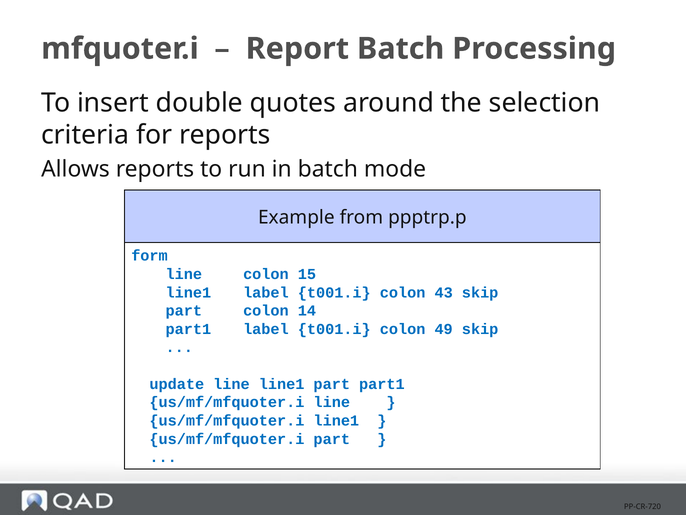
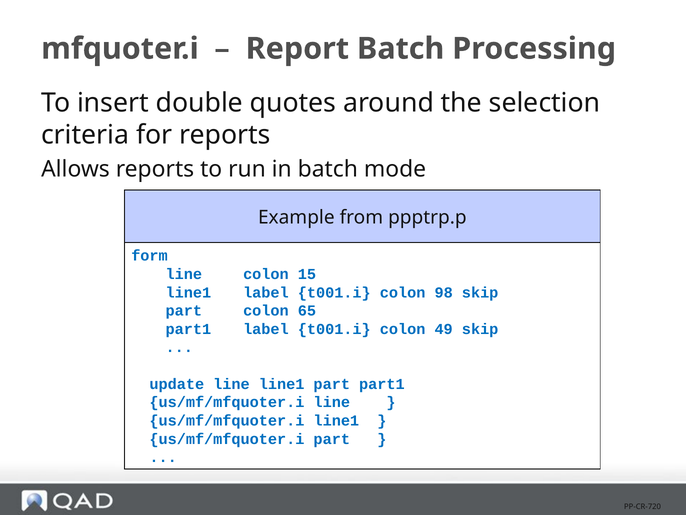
43: 43 -> 98
14: 14 -> 65
